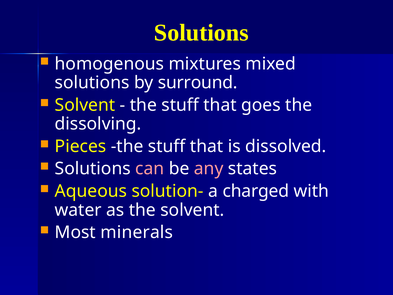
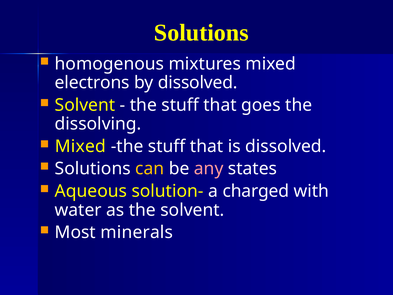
solutions at (92, 83): solutions -> electrons
by surround: surround -> dissolved
Pieces at (80, 146): Pieces -> Mixed
can colour: pink -> yellow
